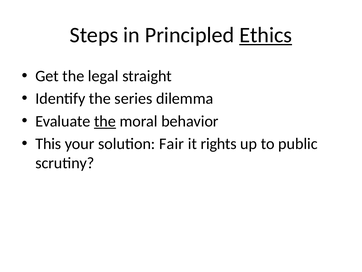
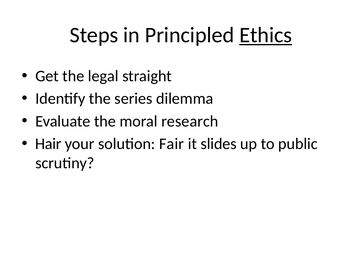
the at (105, 121) underline: present -> none
behavior: behavior -> research
This: This -> Hair
rights: rights -> slides
